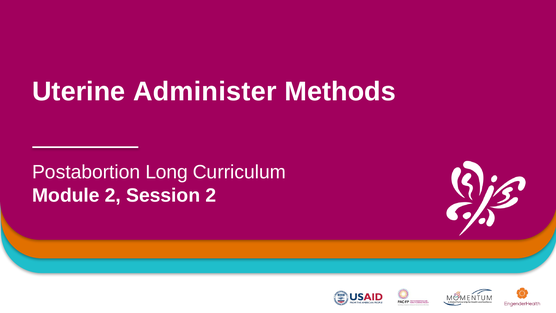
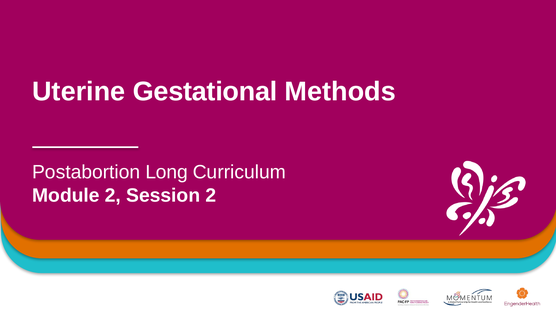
Administer: Administer -> Gestational
